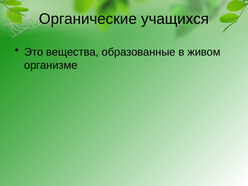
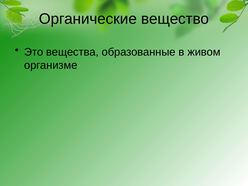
учащихся: учащихся -> вещество
